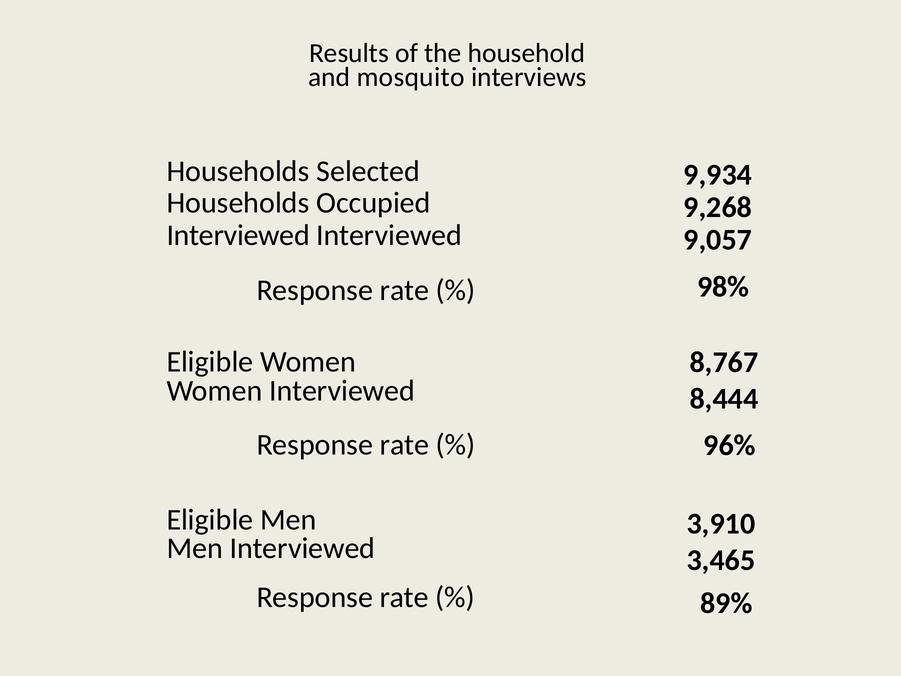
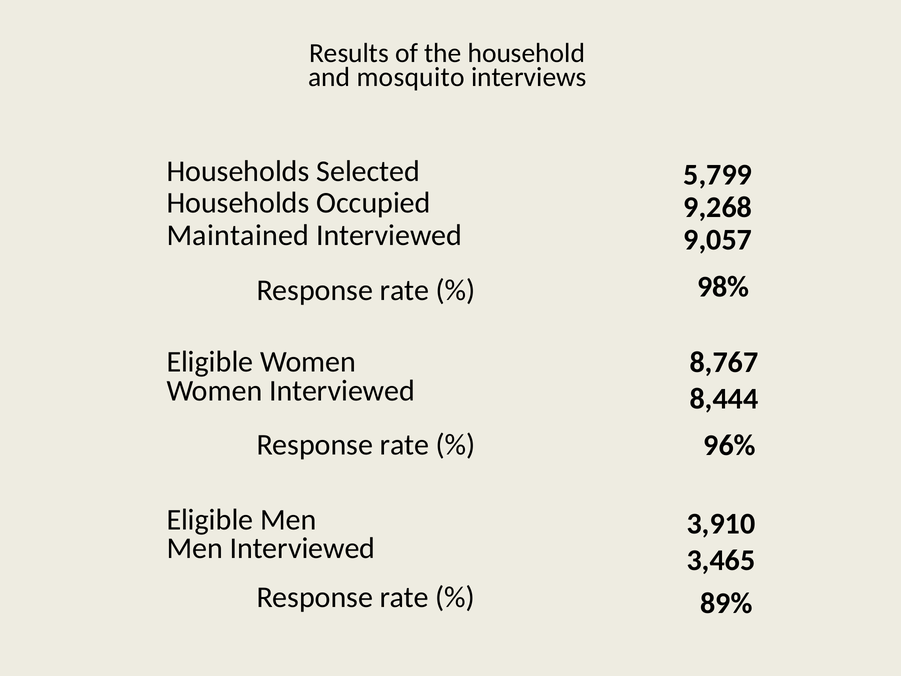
9,934: 9,934 -> 5,799
Interviewed at (238, 235): Interviewed -> Maintained
